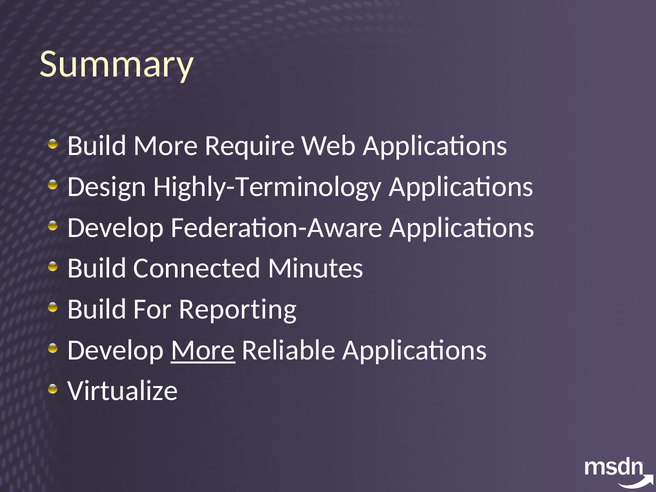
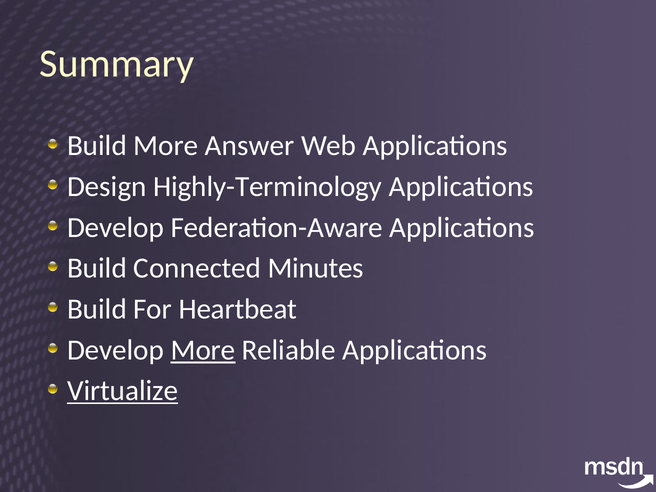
Require: Require -> Answer
Reporting: Reporting -> Heartbeat
Virtualize underline: none -> present
